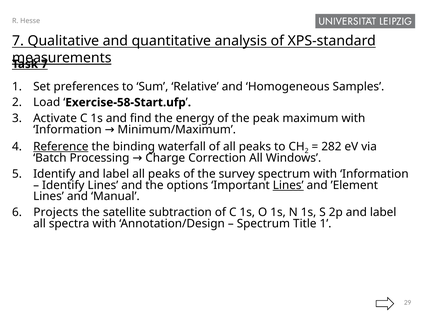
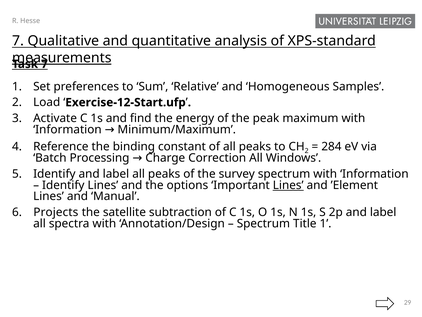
Exercise-58-Start.ufp: Exercise-58-Start.ufp -> Exercise-12-Start.ufp
Reference underline: present -> none
waterfall: waterfall -> constant
282: 282 -> 284
